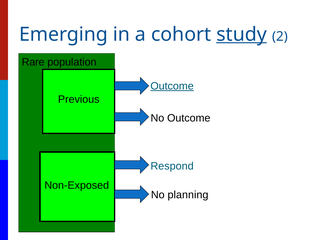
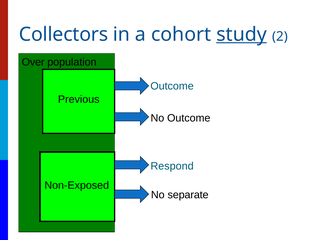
Emerging: Emerging -> Collectors
Rare: Rare -> Over
Outcome at (172, 86) underline: present -> none
planning: planning -> separate
